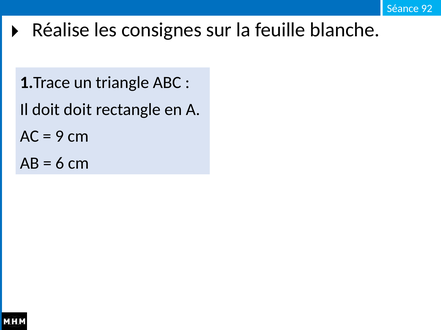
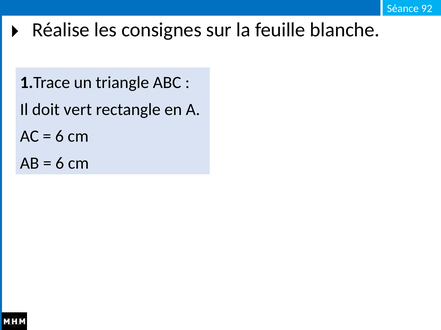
doit doit: doit -> vert
9 at (59, 137): 9 -> 6
